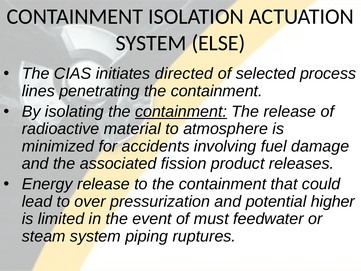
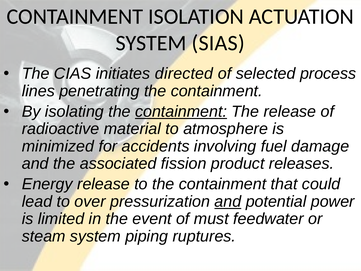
ELSE: ELSE -> SIAS
and at (228, 201) underline: none -> present
higher: higher -> power
